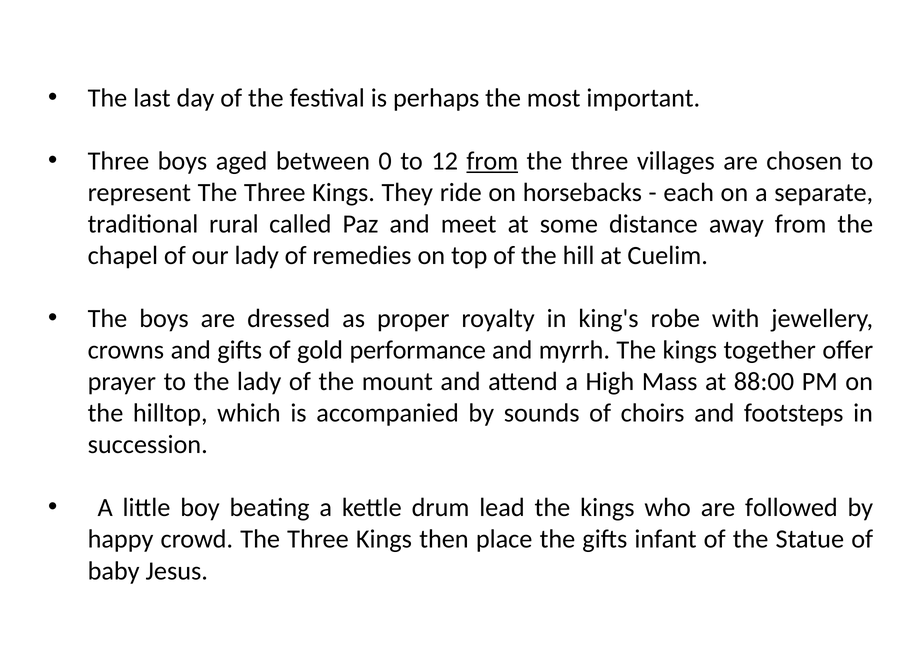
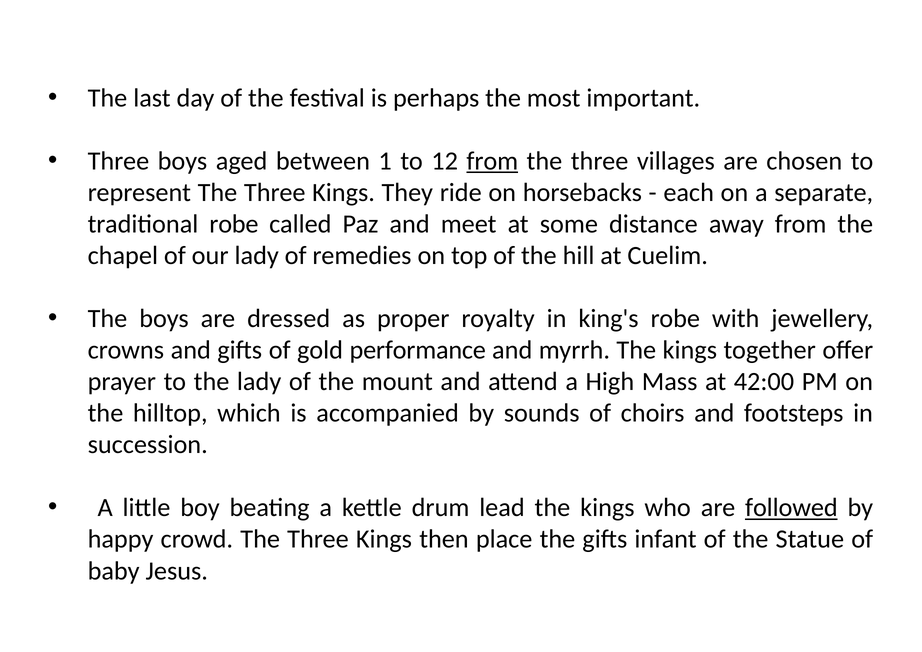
0: 0 -> 1
traditional rural: rural -> robe
88:00: 88:00 -> 42:00
followed underline: none -> present
